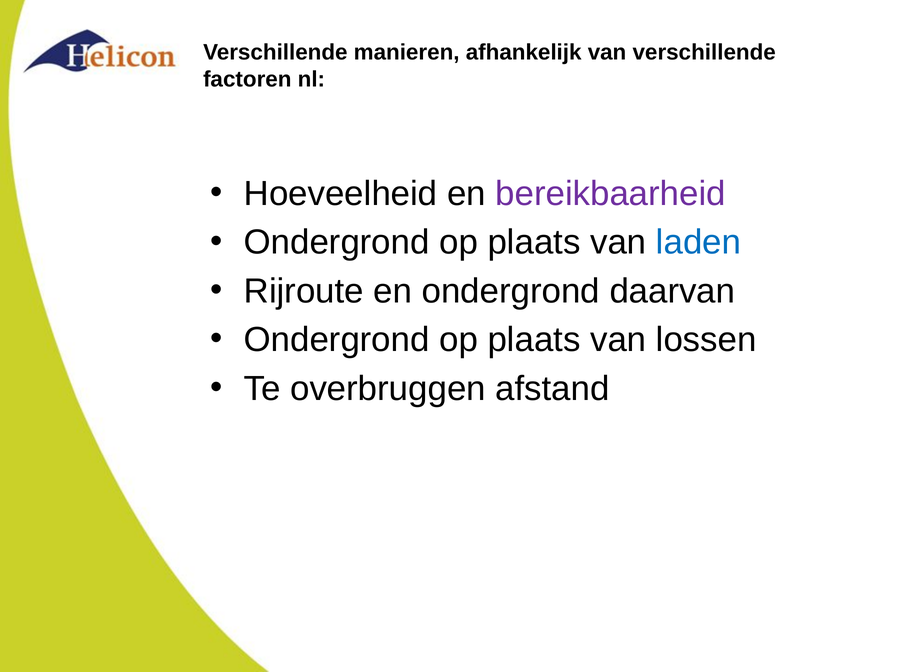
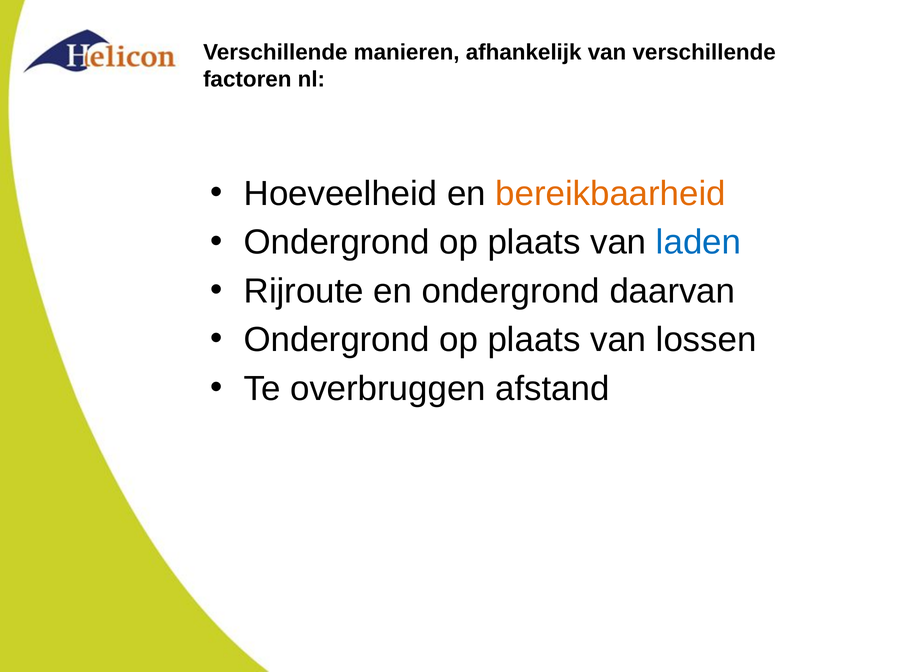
bereikbaarheid colour: purple -> orange
